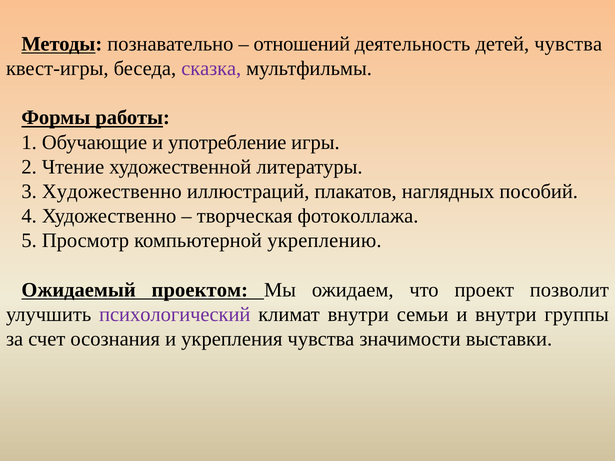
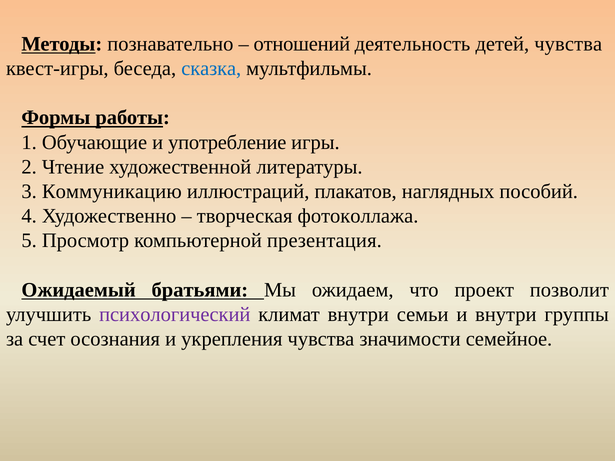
сказка colour: purple -> blue
3 Художественно: Художественно -> Коммуникацию
укреплению: укреплению -> презентация
проектом: проектом -> братьями
выставки: выставки -> семейное
